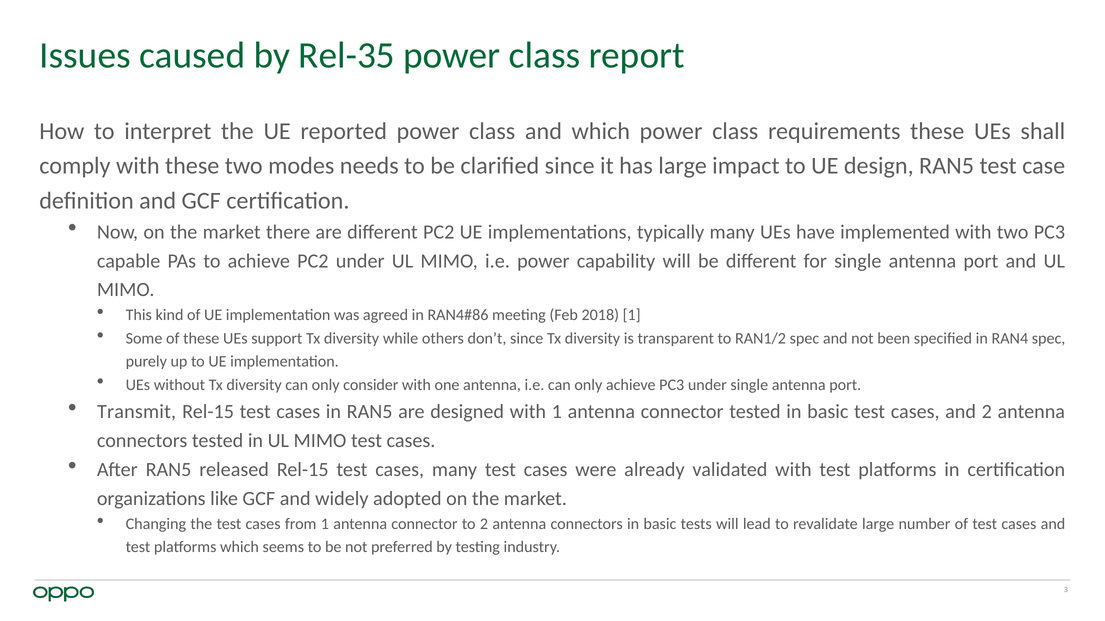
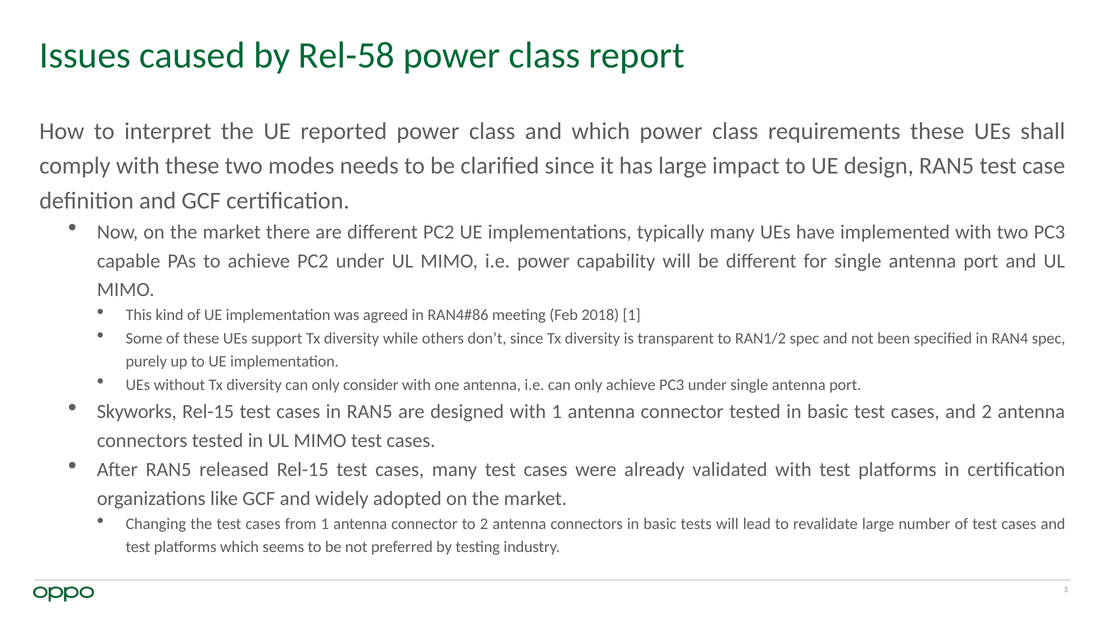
Rel-35: Rel-35 -> Rel-58
Transmit: Transmit -> Skyworks
